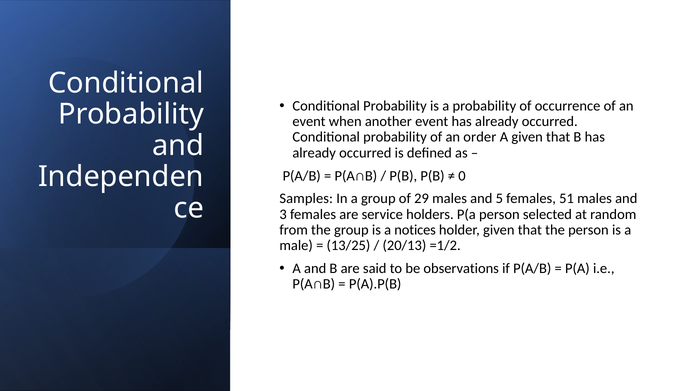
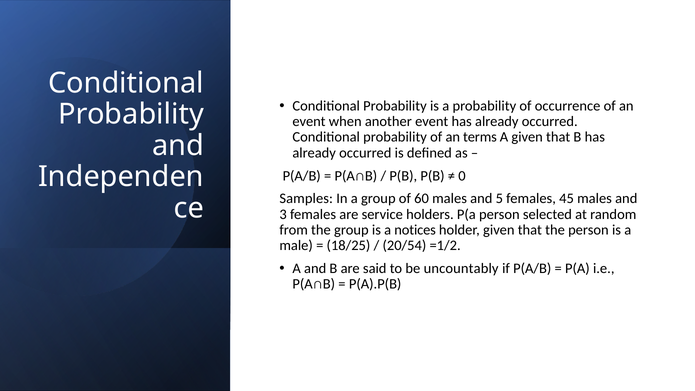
order: order -> terms
29: 29 -> 60
51: 51 -> 45
13/25: 13/25 -> 18/25
20/13: 20/13 -> 20/54
observations: observations -> uncountably
